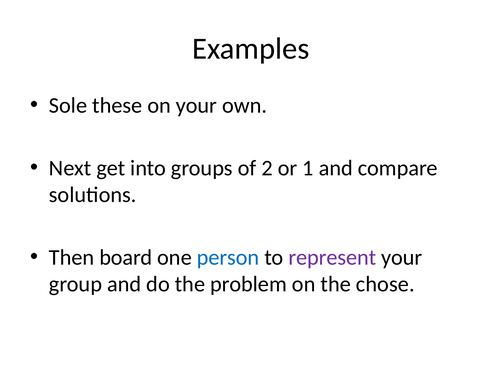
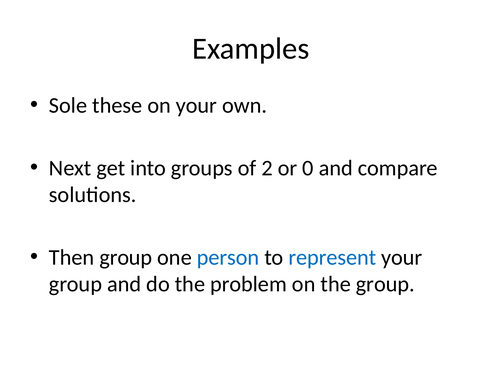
1: 1 -> 0
Then board: board -> group
represent colour: purple -> blue
the chose: chose -> group
